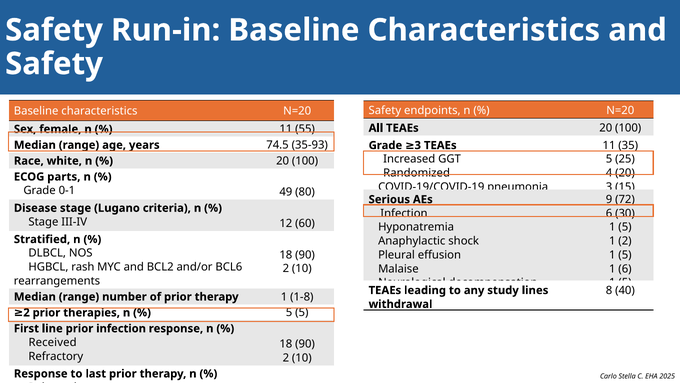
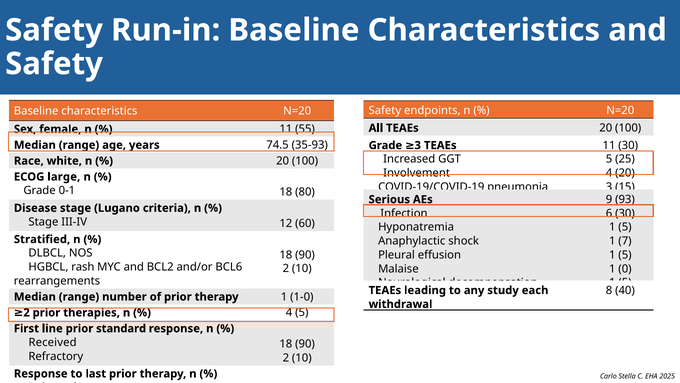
11 35: 35 -> 30
Randomized: Randomized -> Involvement
parts: parts -> large
0-1 49: 49 -> 18
72: 72 -> 93
1 2: 2 -> 7
1 6: 6 -> 0
lines: lines -> each
1-8: 1-8 -> 1-0
5 at (289, 312): 5 -> 4
prior infection: infection -> standard
